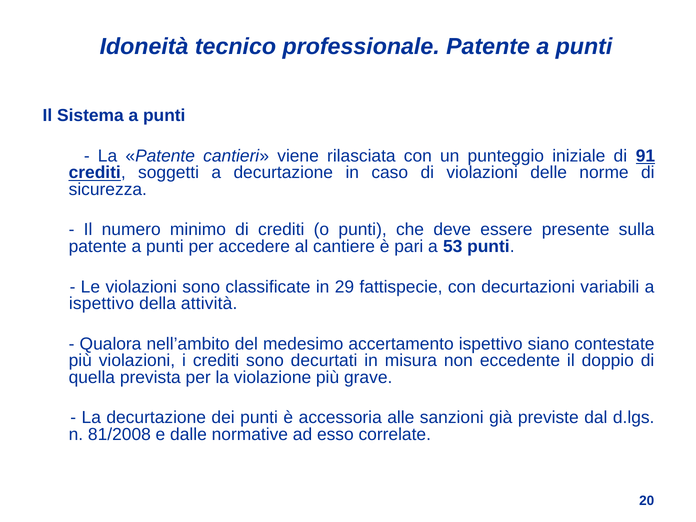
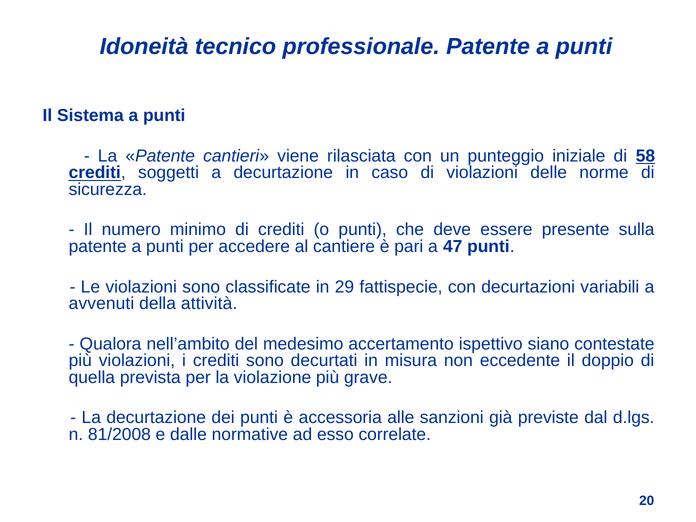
91: 91 -> 58
53: 53 -> 47
ispettivo at (101, 304): ispettivo -> avvenuti
